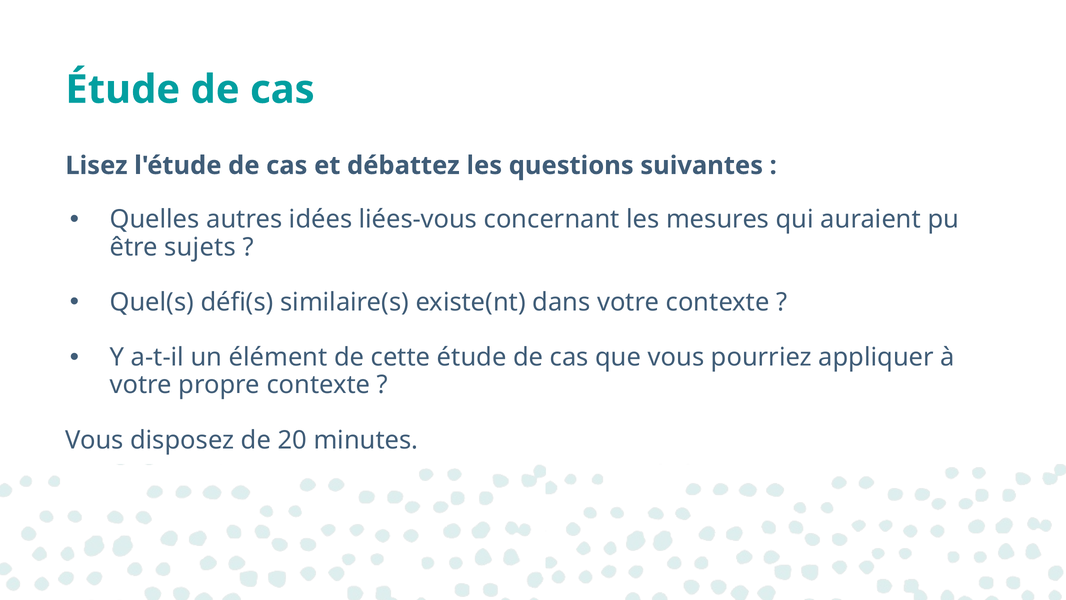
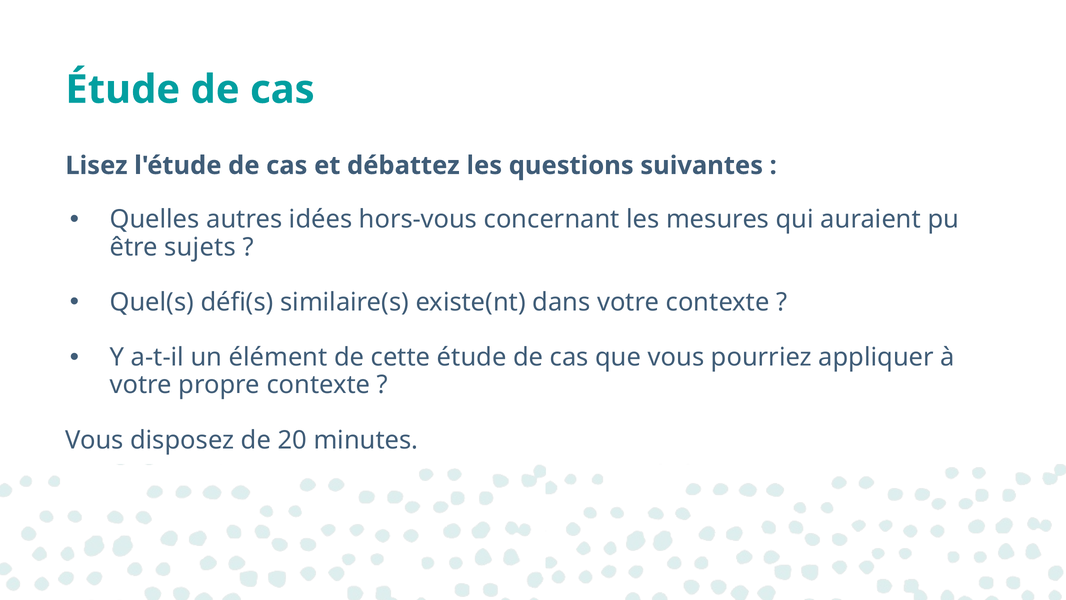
liées-vous: liées-vous -> hors-vous
